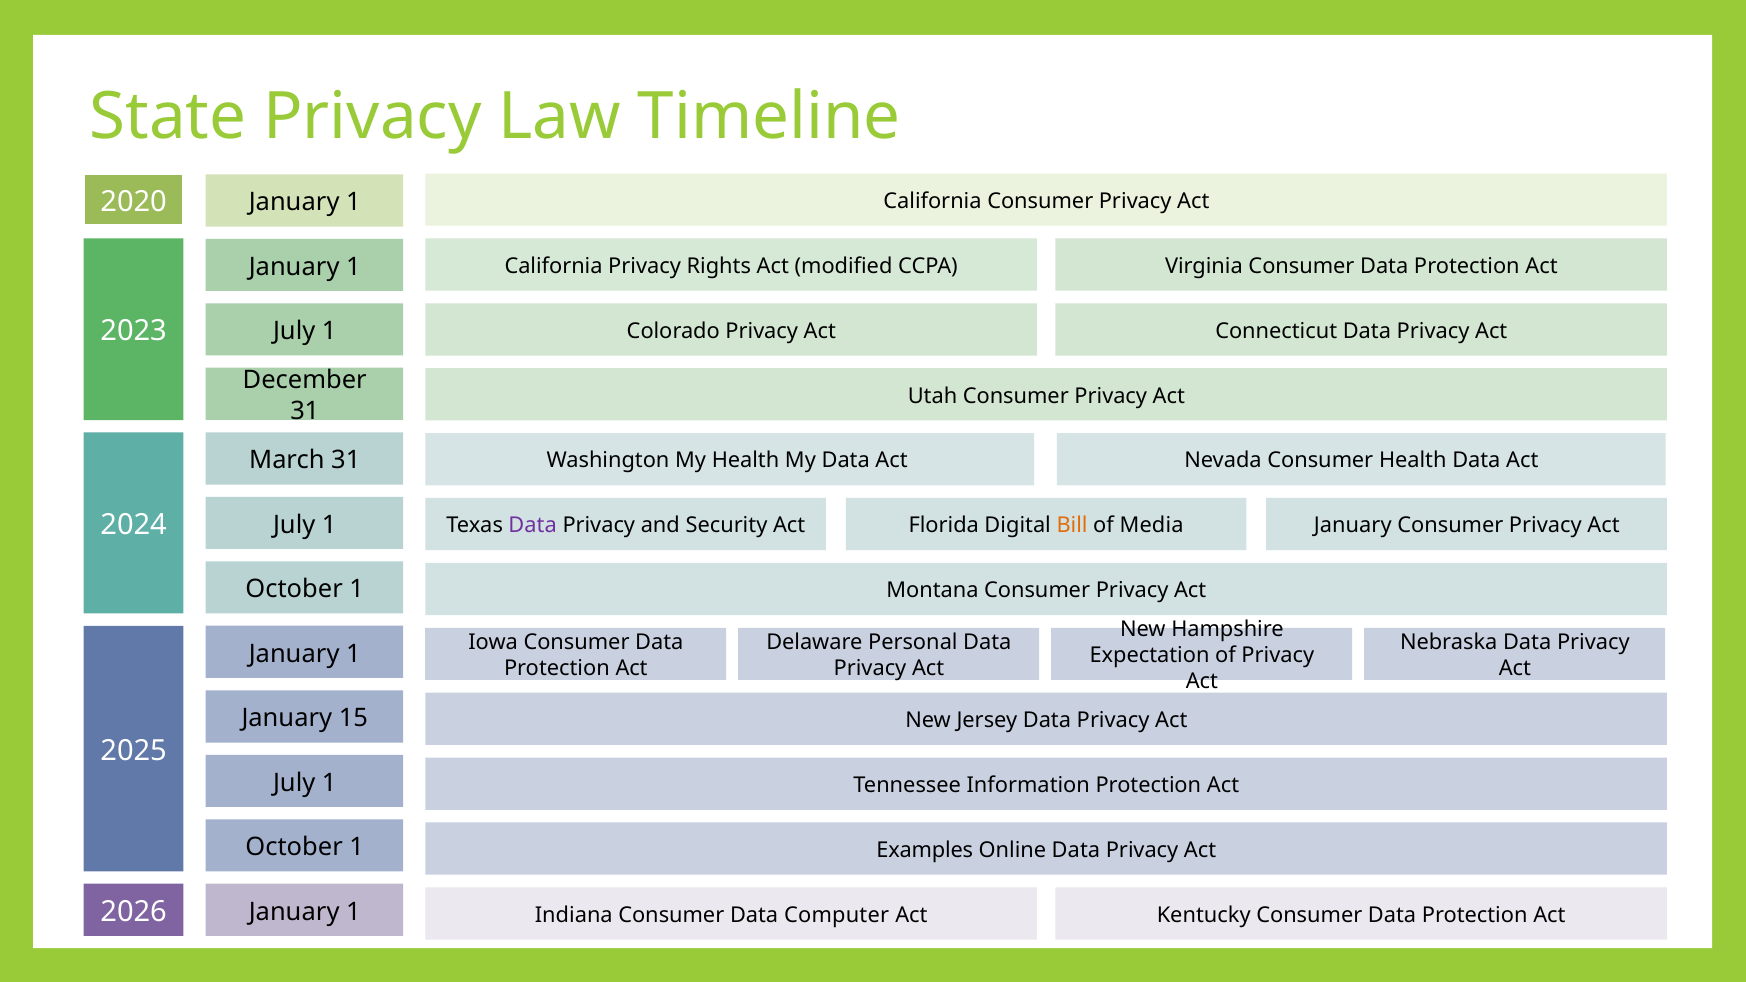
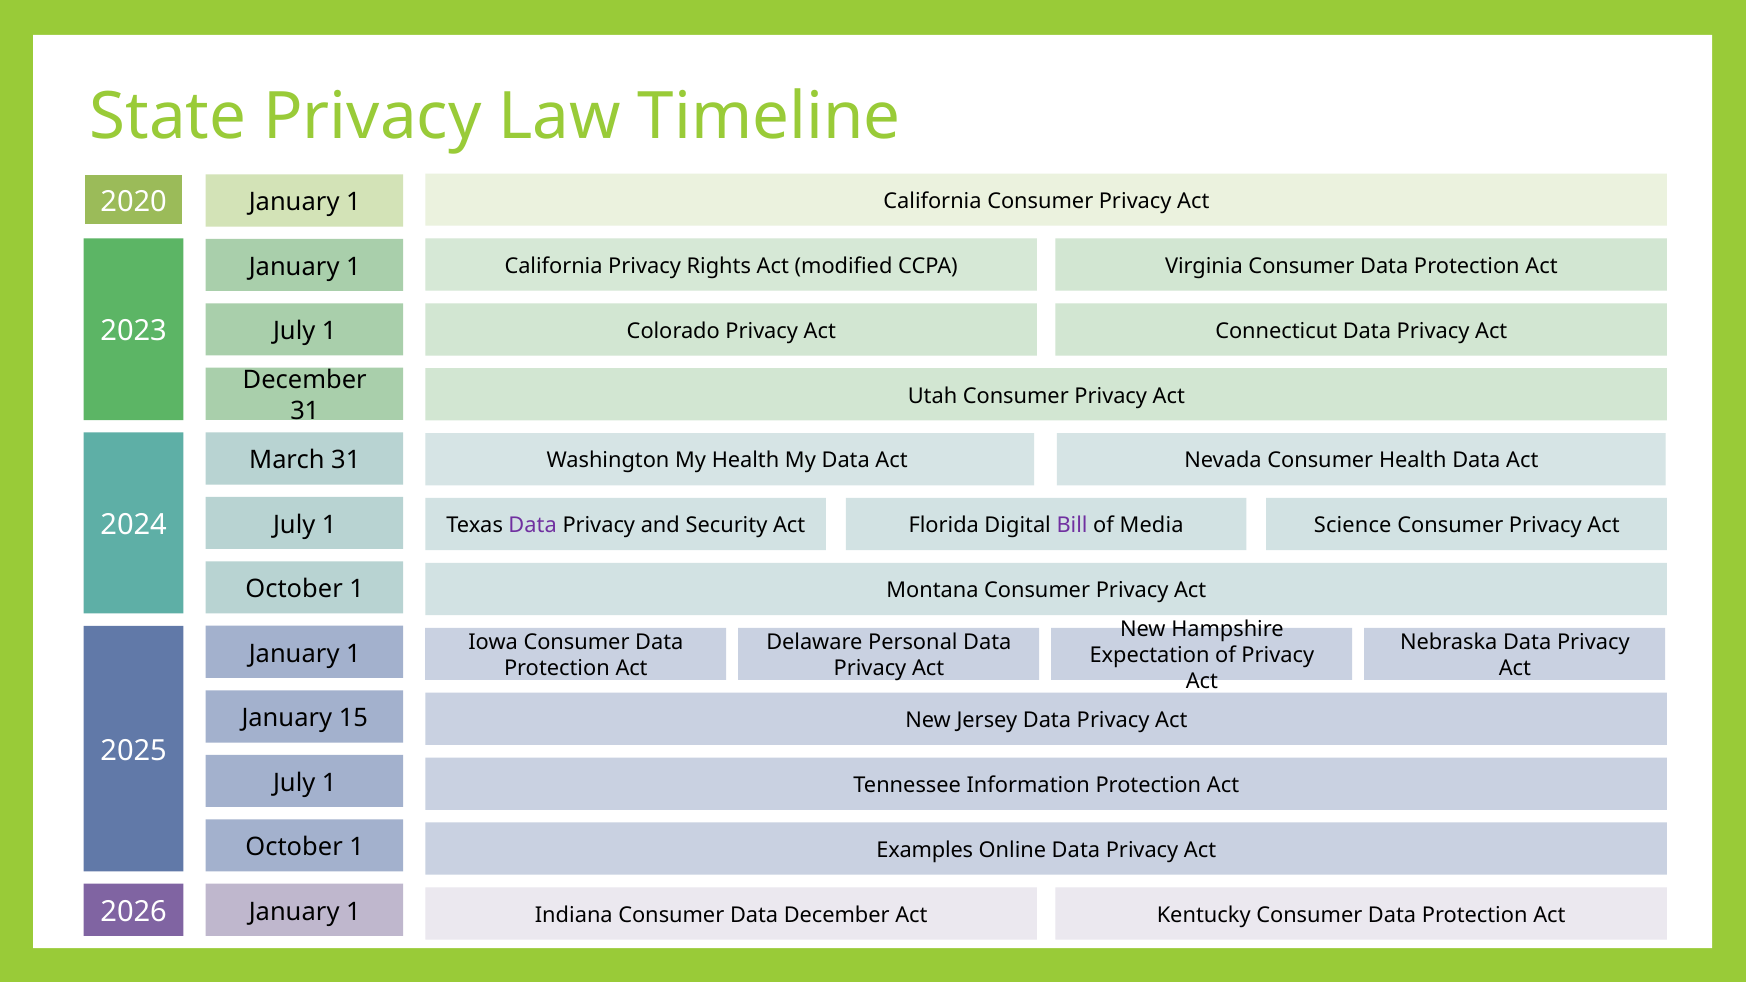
Act January: January -> Science
Bill colour: orange -> purple
Data Computer: Computer -> December
